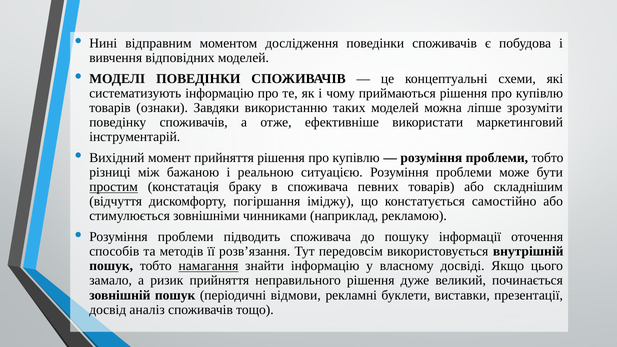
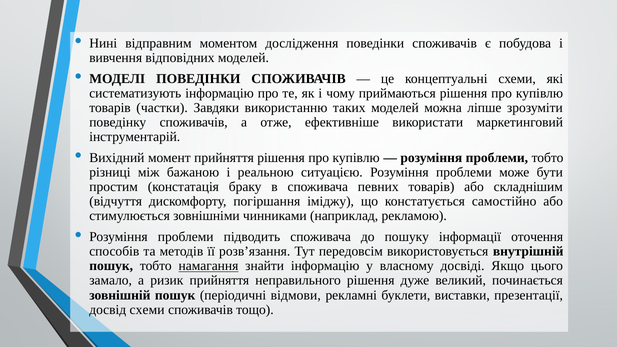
ознаки: ознаки -> частки
простим underline: present -> none
досвід аналіз: аналіз -> схеми
